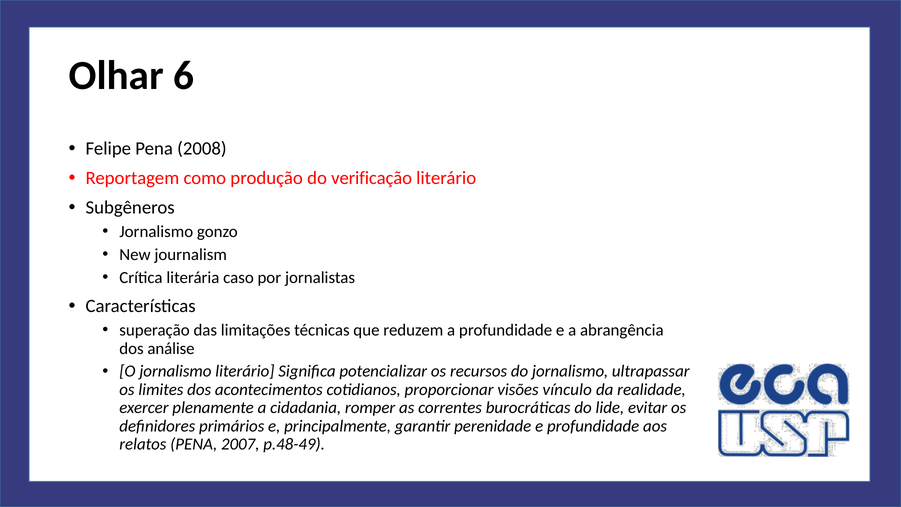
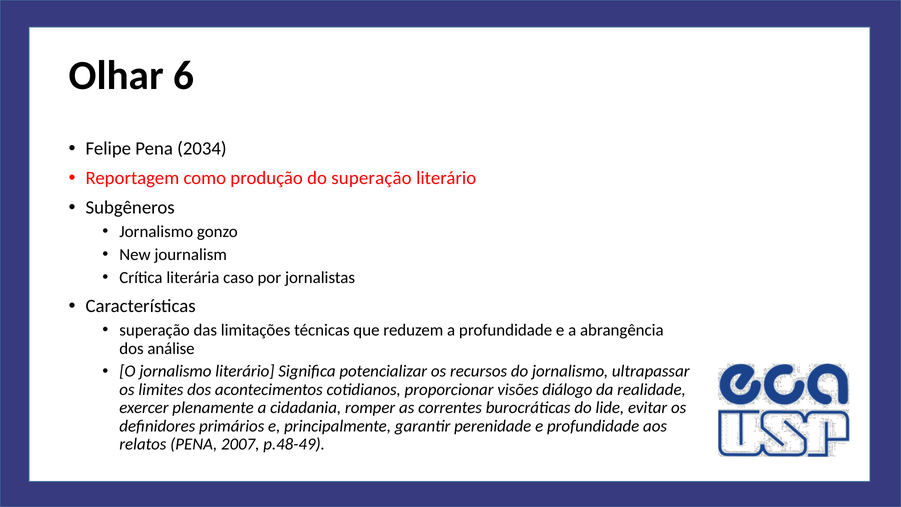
2008: 2008 -> 2034
do verificação: verificação -> superação
vínculo: vínculo -> diálogo
